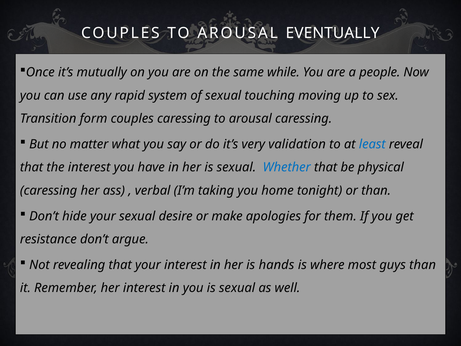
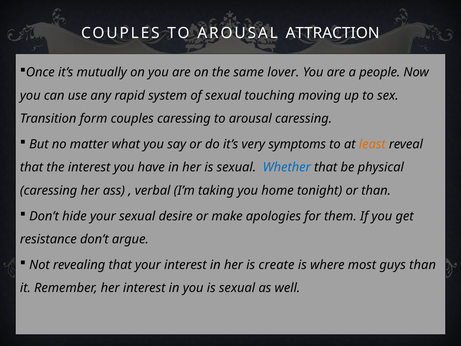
EVENTUALLY: EVENTUALLY -> ATTRACTION
while: while -> lover
validation: validation -> symptoms
least colour: blue -> orange
hands: hands -> create
